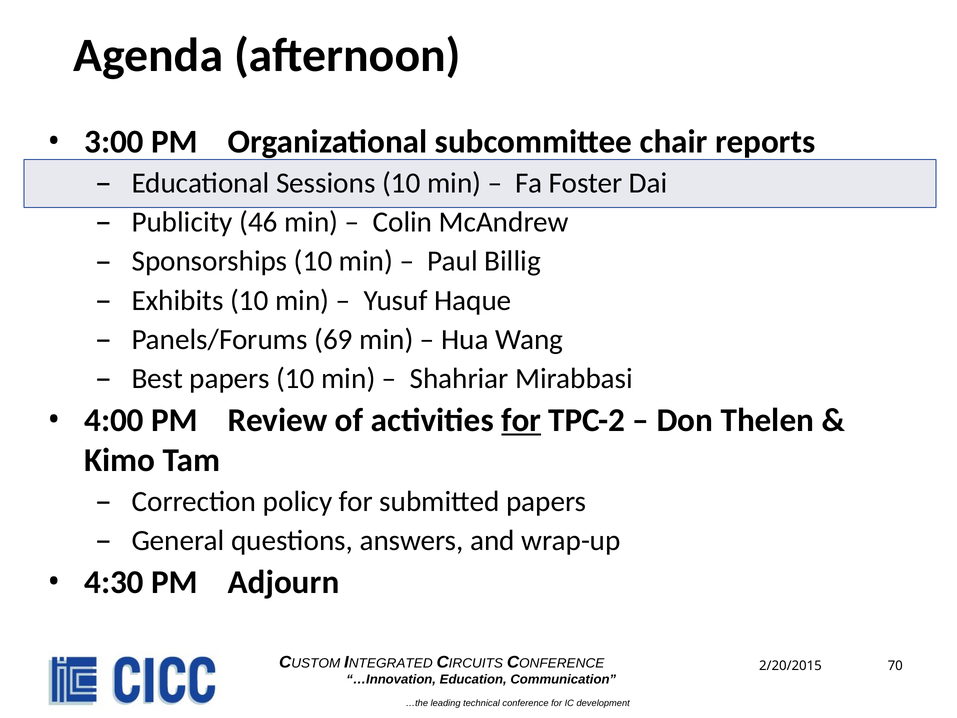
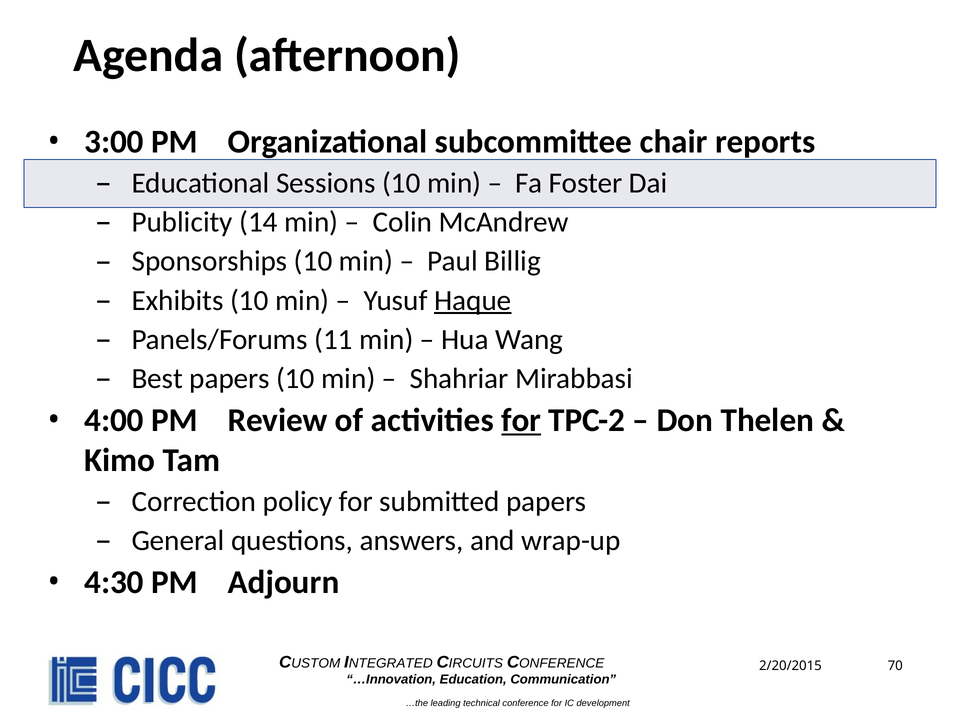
46: 46 -> 14
Haque underline: none -> present
69: 69 -> 11
